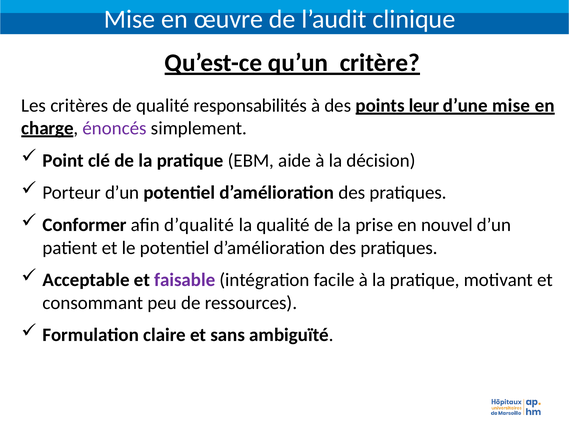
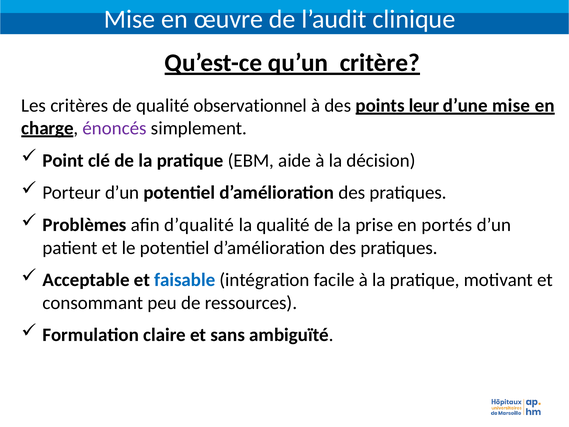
responsabilités: responsabilités -> observationnel
Conformer: Conformer -> Problèmes
nouvel: nouvel -> portés
faisable colour: purple -> blue
